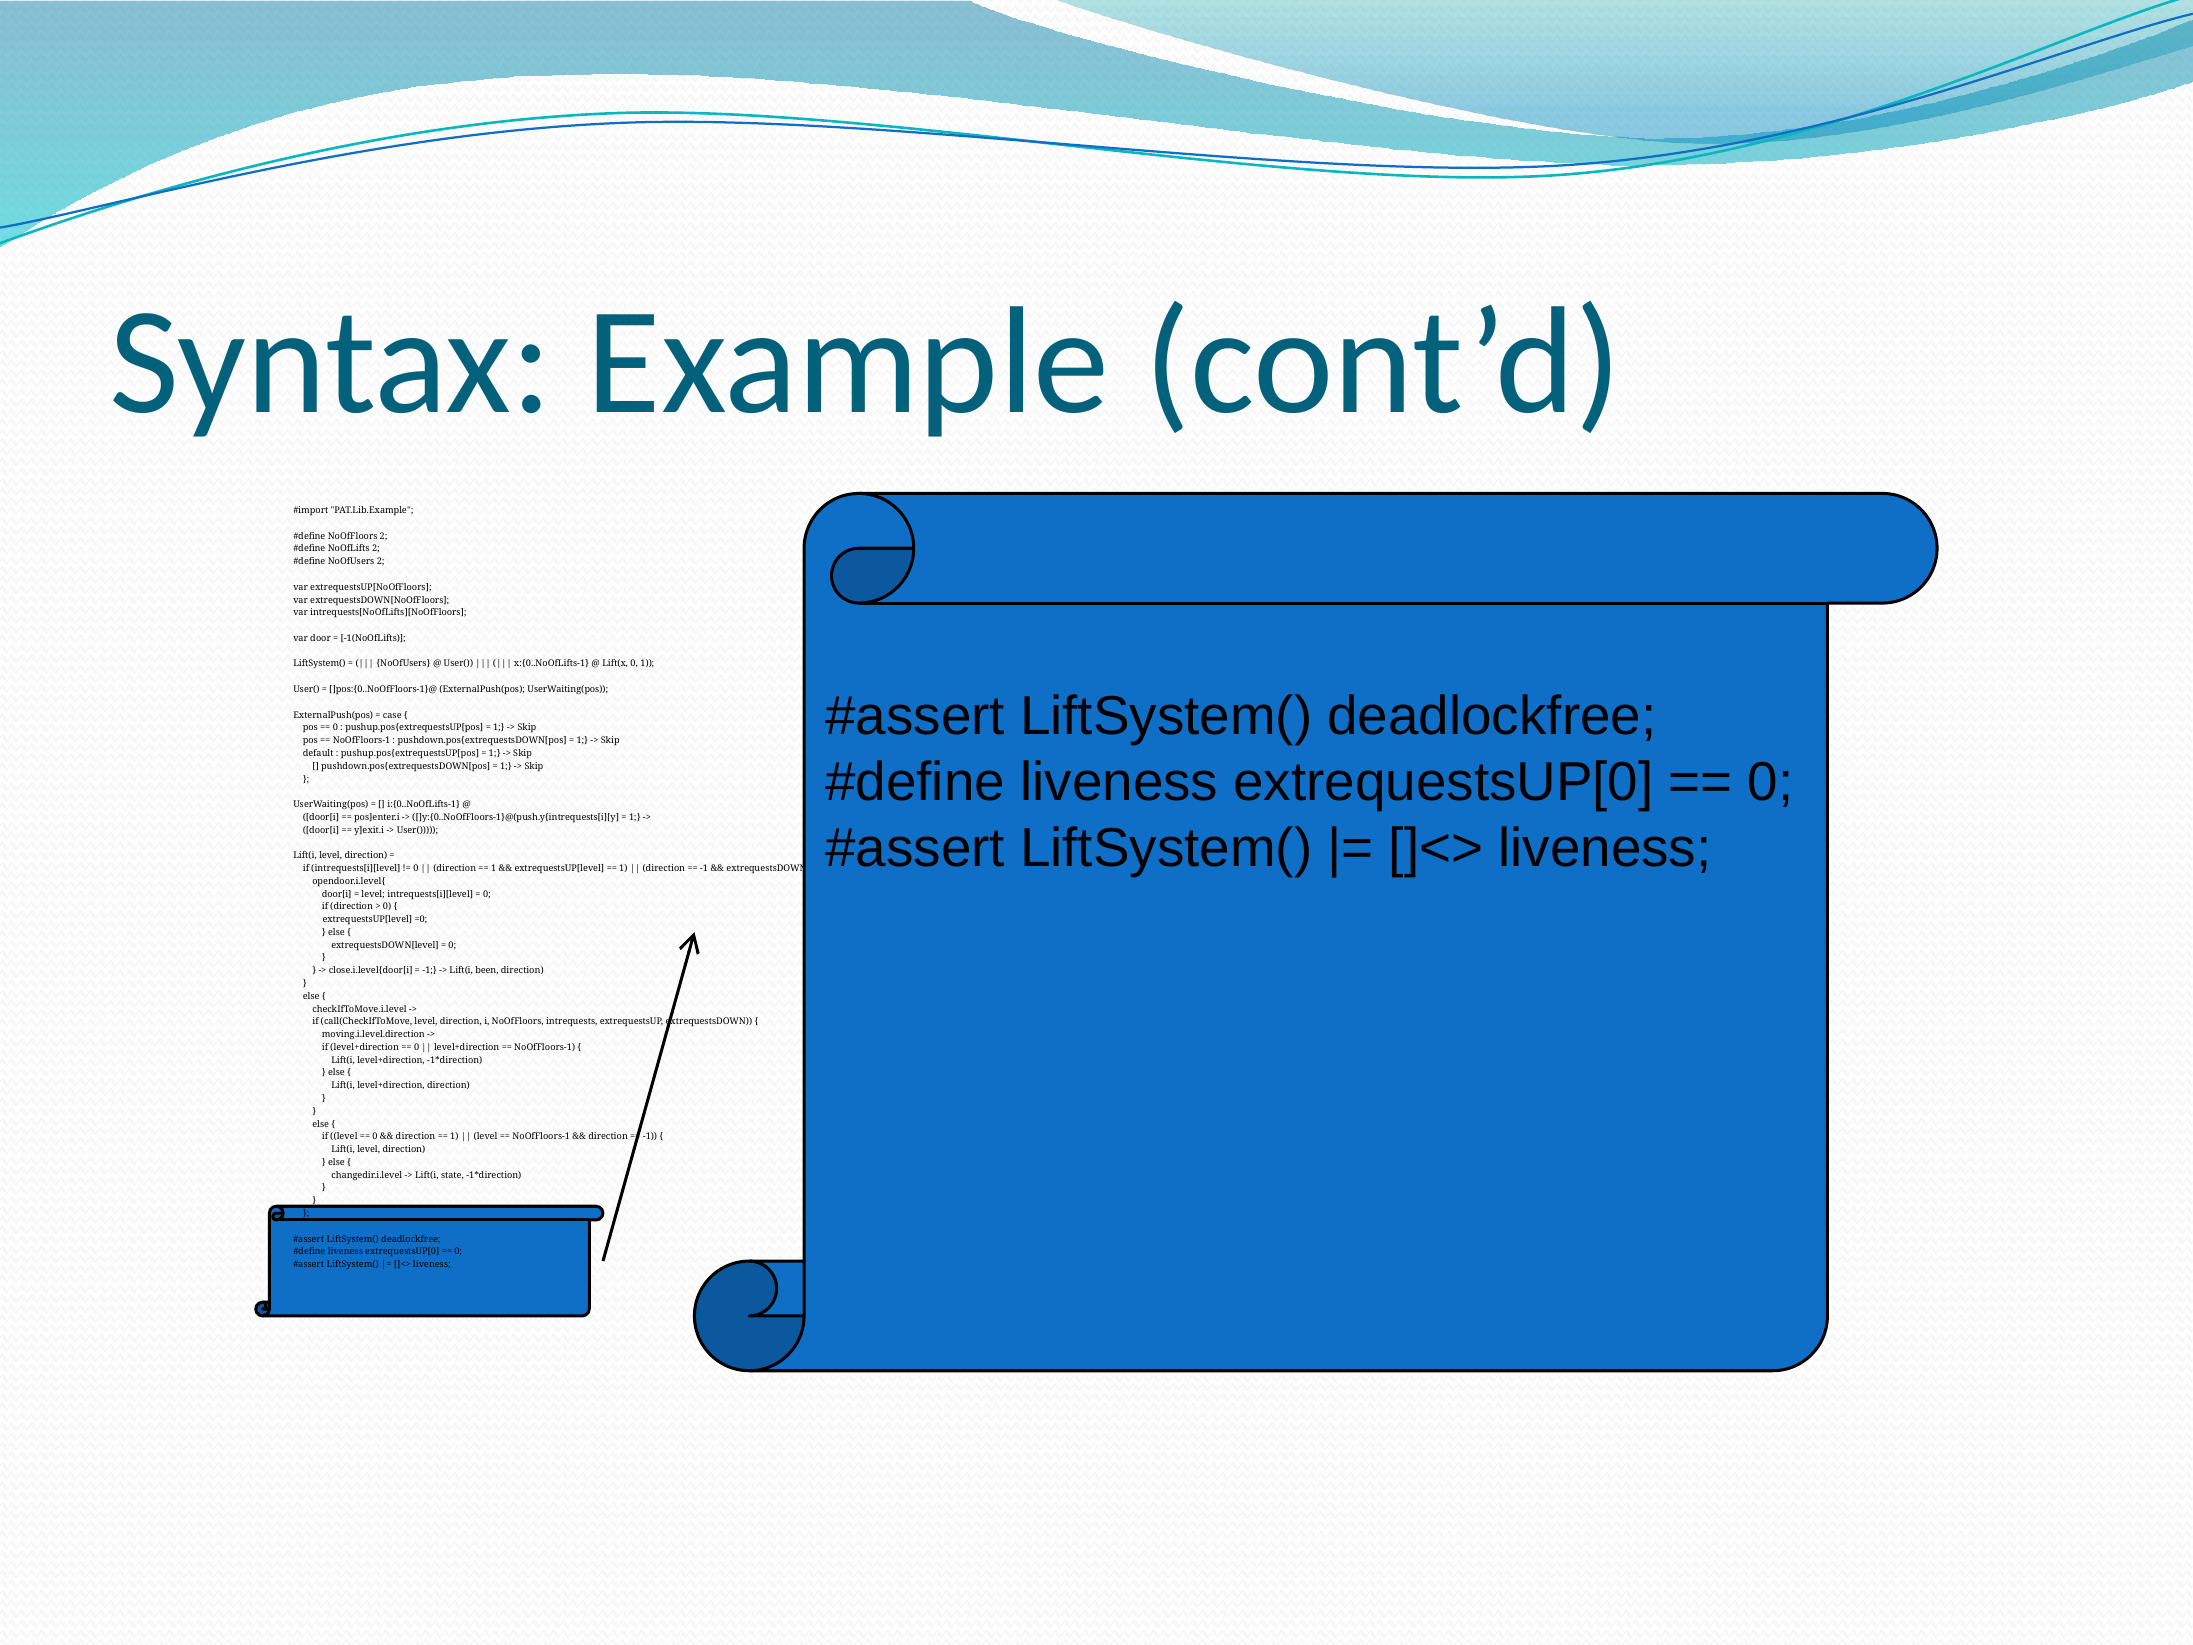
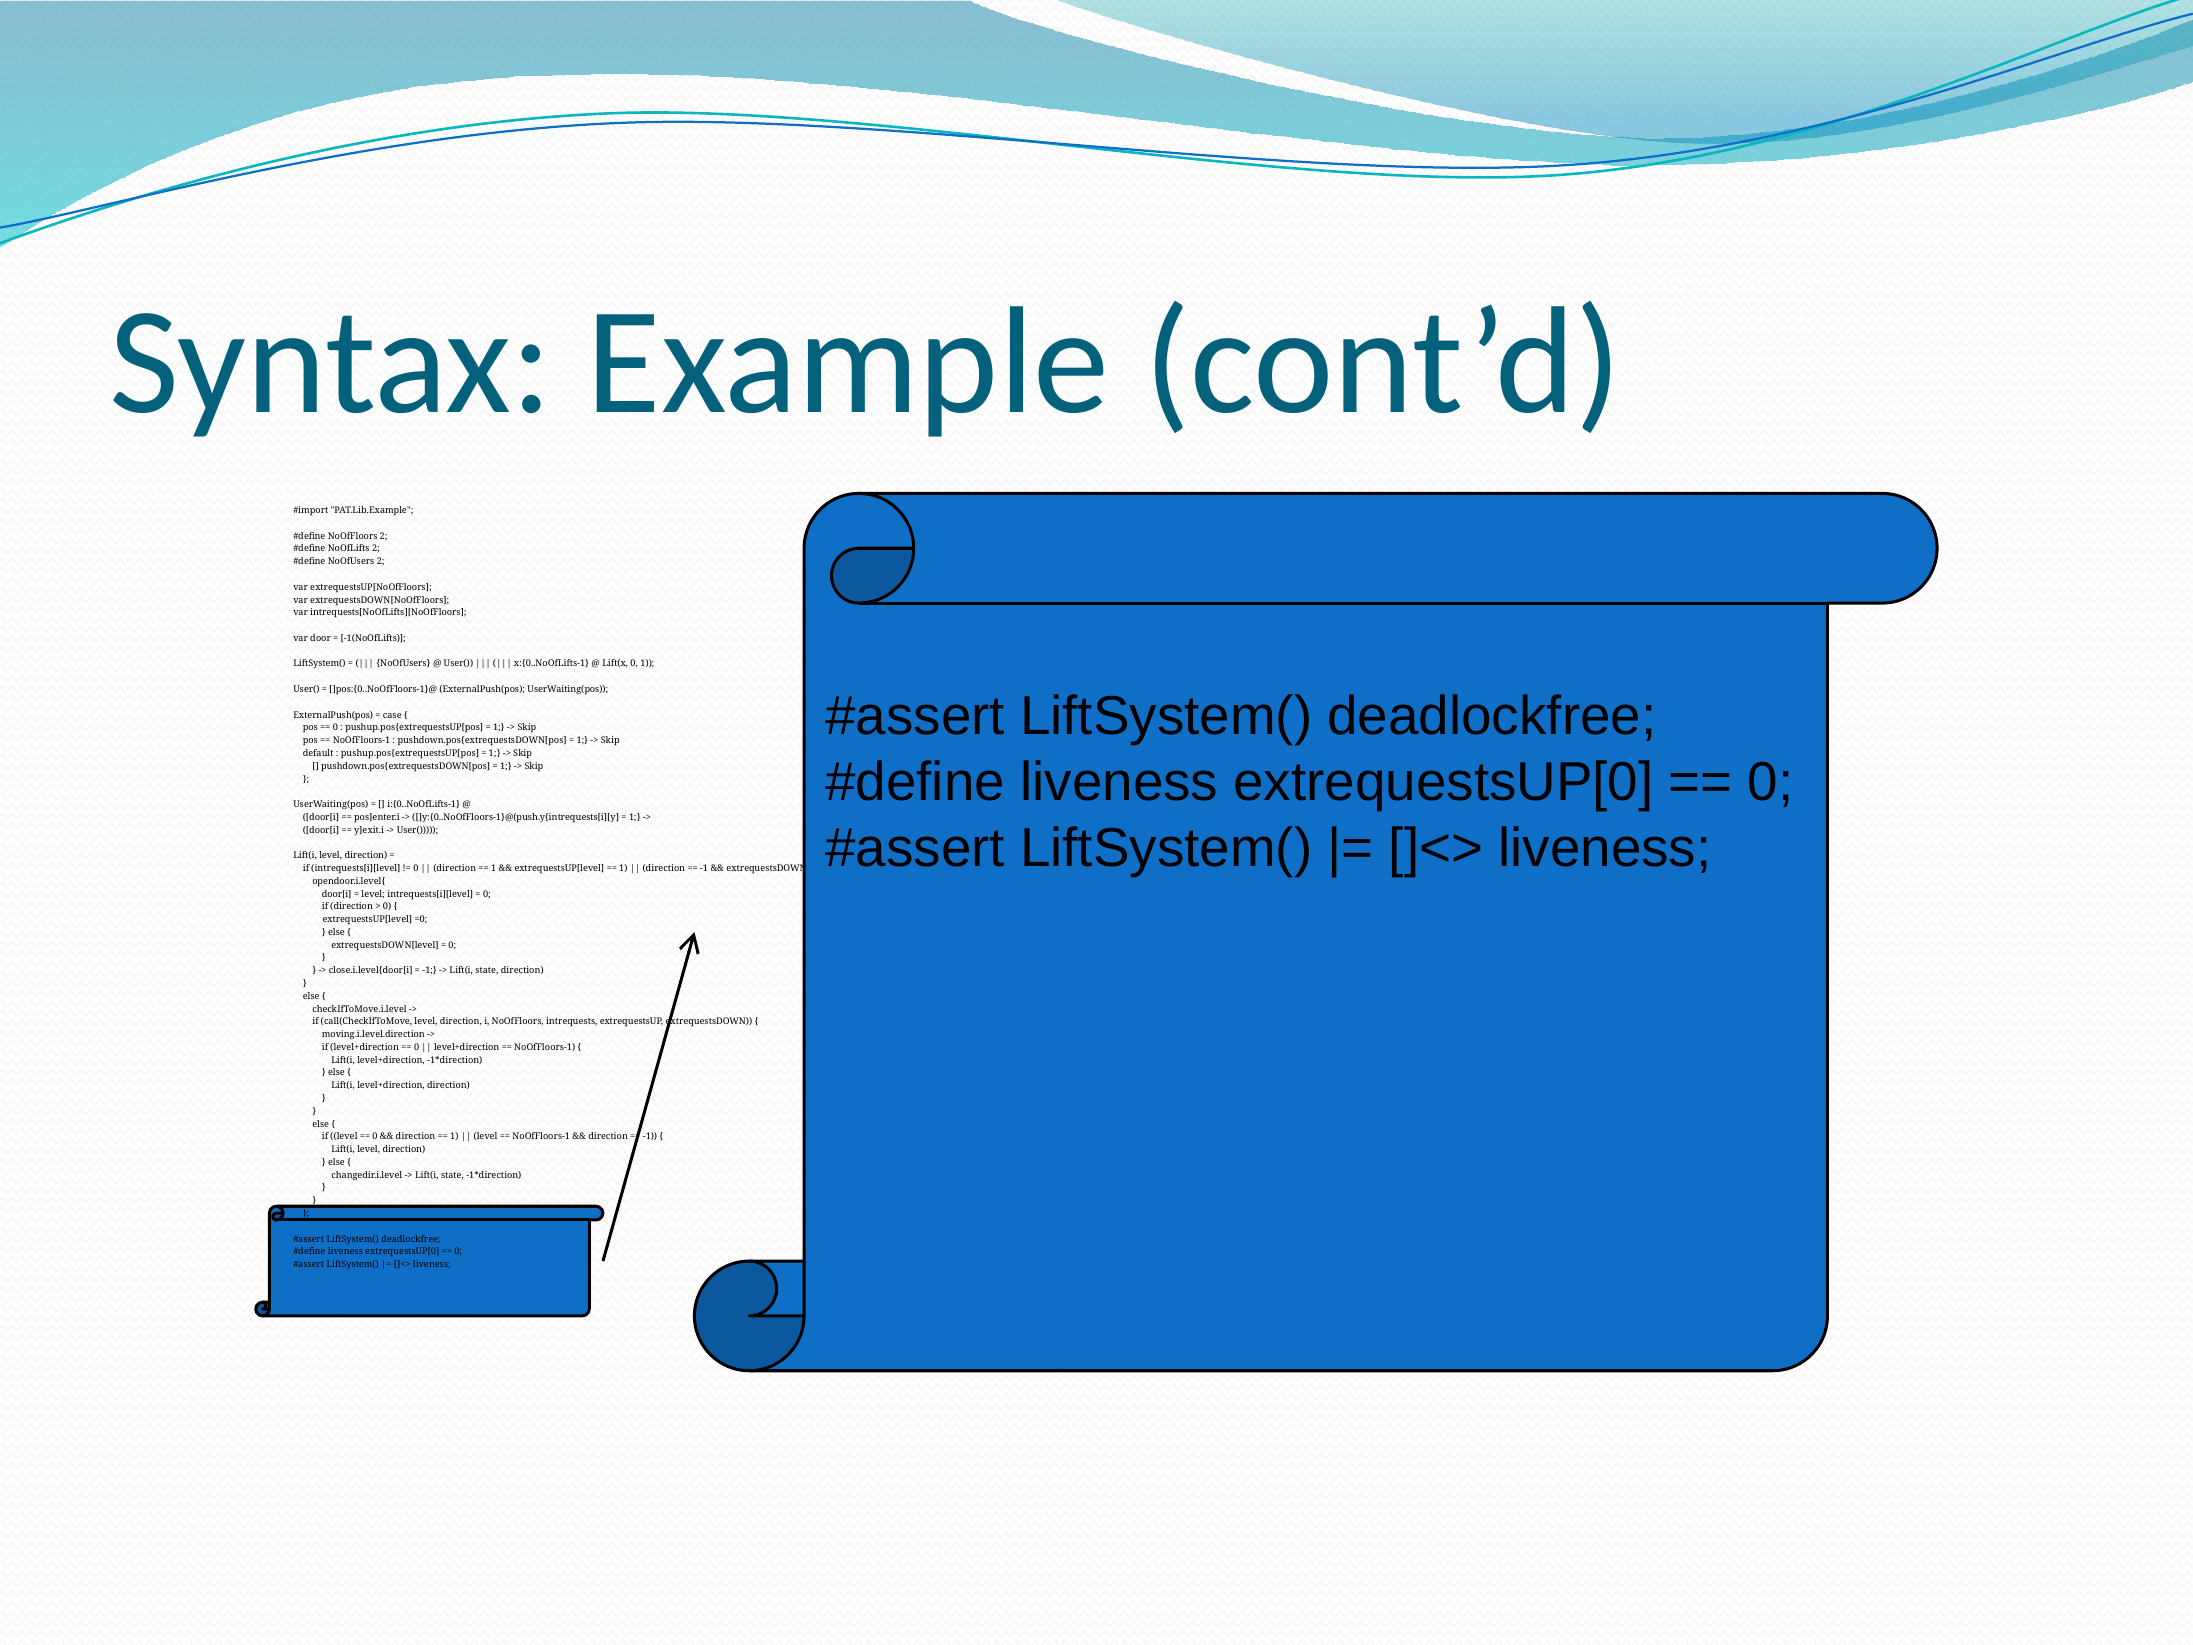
been at (487, 971): been -> state
